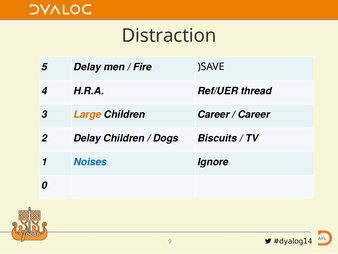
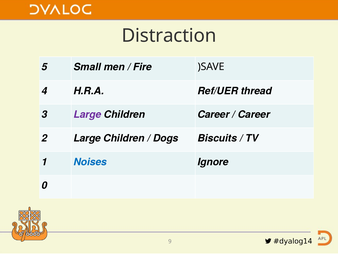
5 Delay: Delay -> Small
Large at (87, 114) colour: orange -> purple
2 Delay: Delay -> Large
